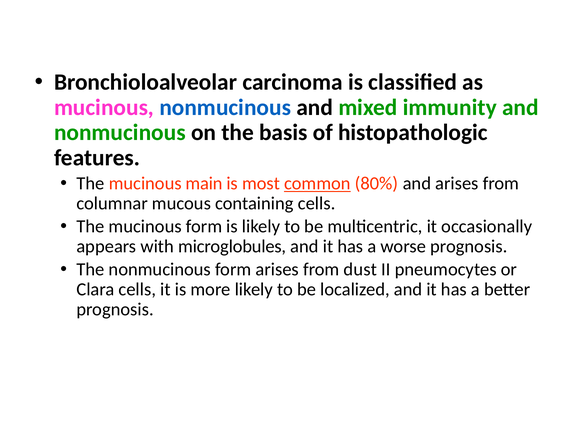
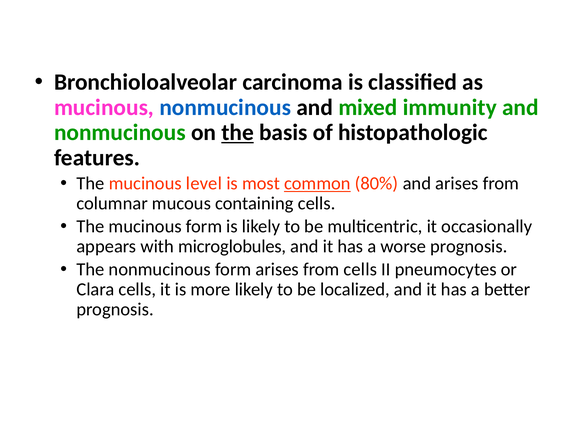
the at (238, 133) underline: none -> present
main: main -> level
from dust: dust -> cells
